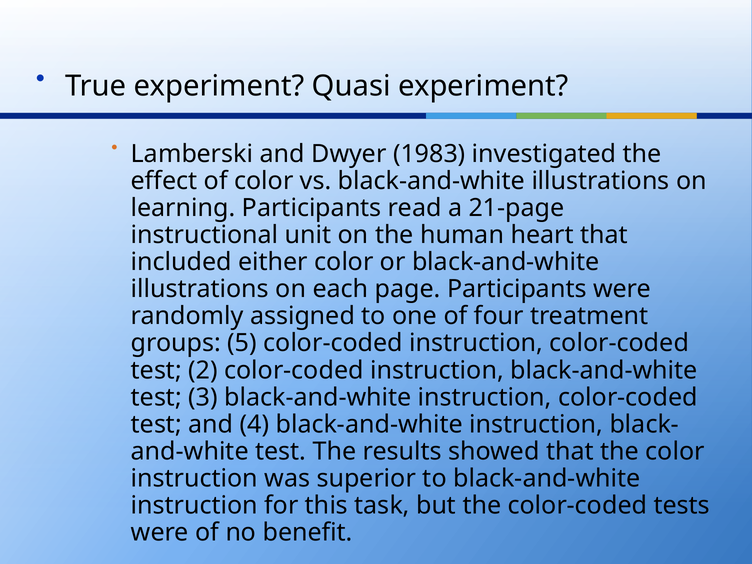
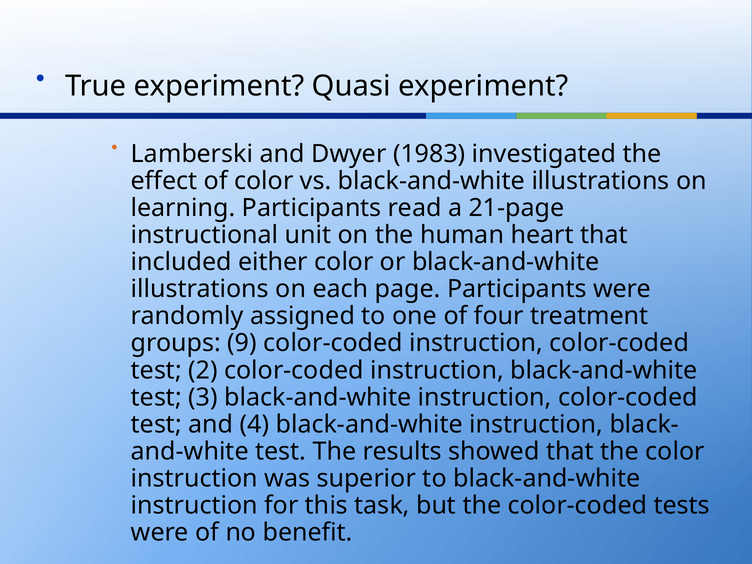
5: 5 -> 9
